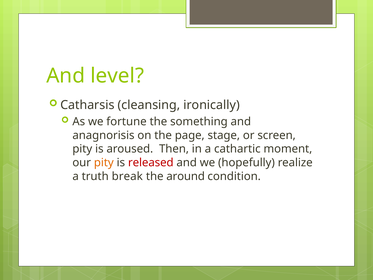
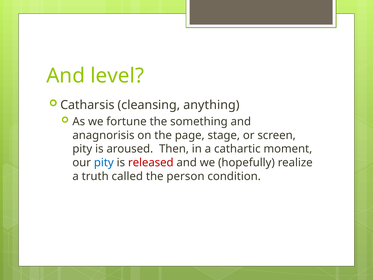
ironically: ironically -> anything
pity at (104, 163) colour: orange -> blue
break: break -> called
around: around -> person
